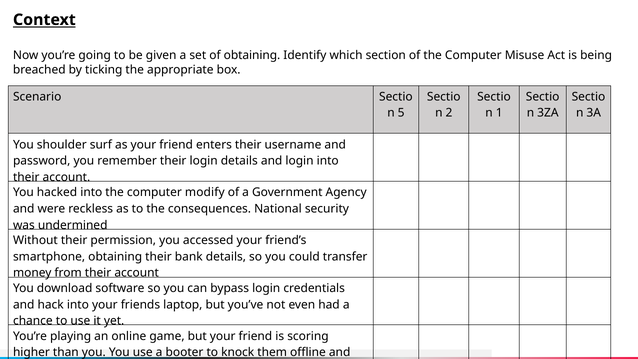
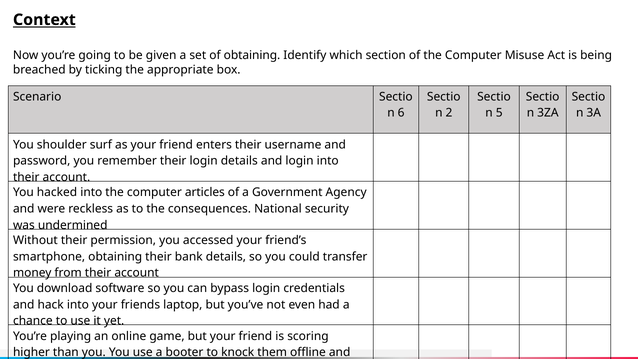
5: 5 -> 6
1: 1 -> 5
modify: modify -> articles
